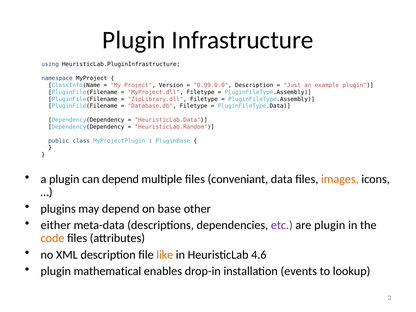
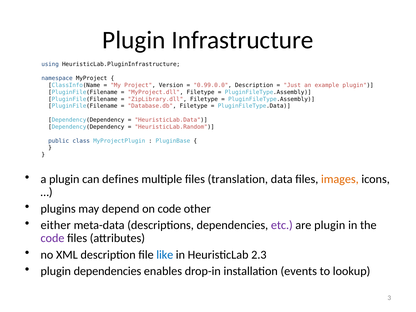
can depend: depend -> defines
conveniant: conveniant -> translation
on base: base -> code
code at (52, 238) colour: orange -> purple
like colour: orange -> blue
4.6: 4.6 -> 2.3
plugin mathematical: mathematical -> dependencies
